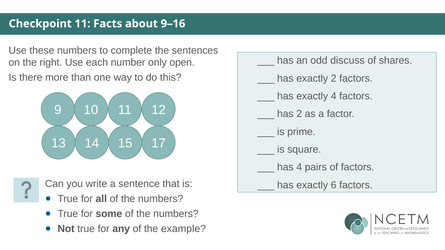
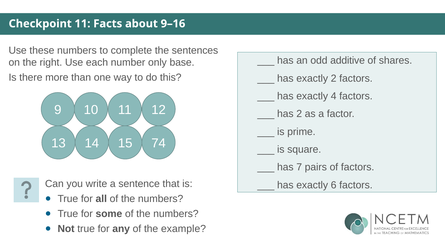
discuss: discuss -> additive
open: open -> base
17: 17 -> 74
has 4: 4 -> 7
